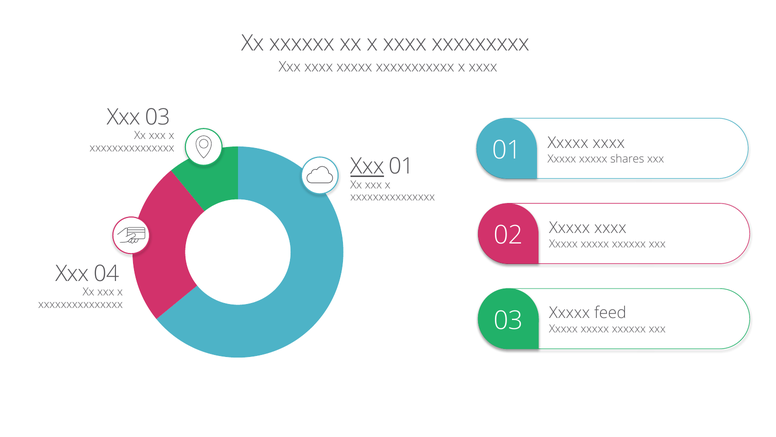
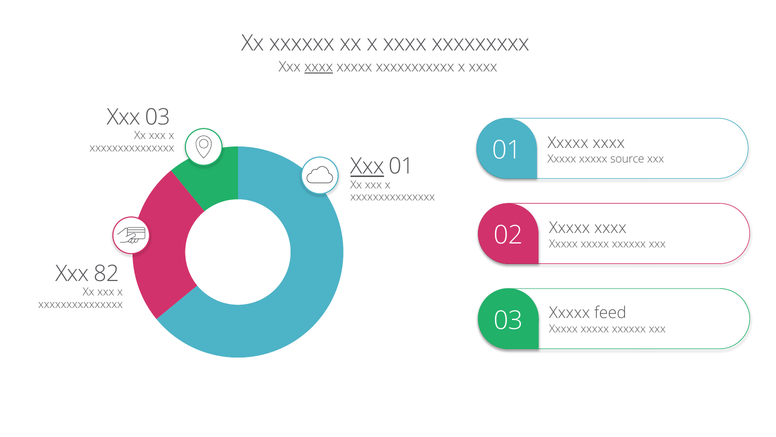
xxxx at (319, 67) underline: none -> present
shares: shares -> source
04: 04 -> 82
